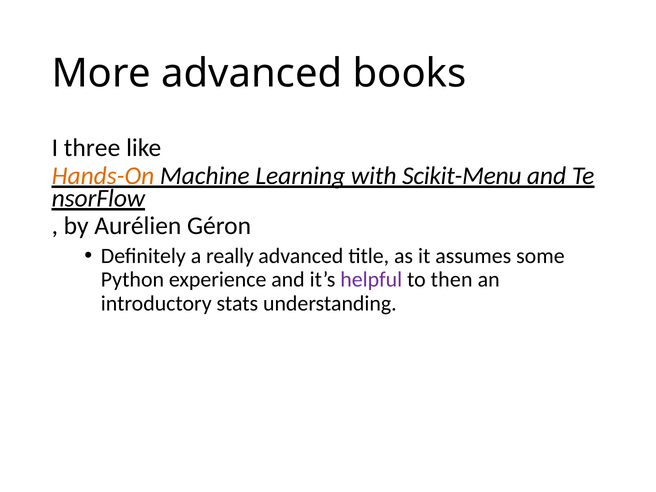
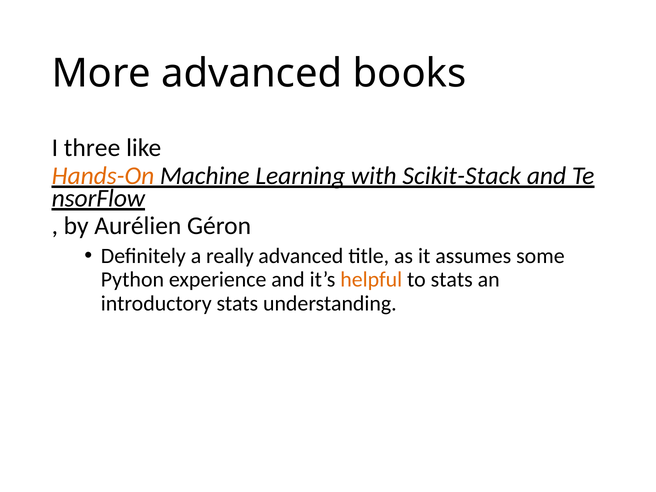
Scikit-Menu: Scikit-Menu -> Scikit-Stack
helpful colour: purple -> orange
to then: then -> stats
